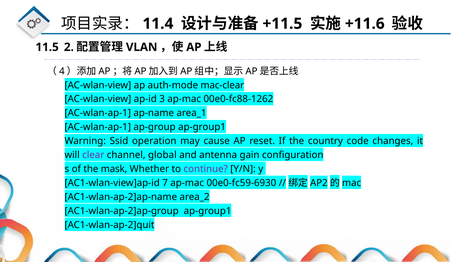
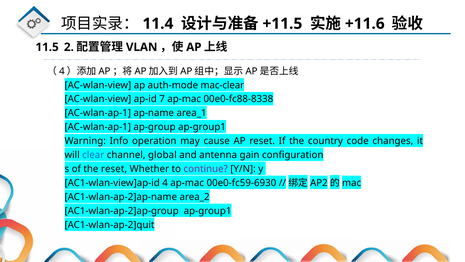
3: 3 -> 7
00e0-fc88-1262: 00e0-fc88-1262 -> 00e0-fc88-8338
Ssid: Ssid -> Info
clear colour: purple -> blue
the mask: mask -> reset
AC1-wlan-view]ap-id 7: 7 -> 4
